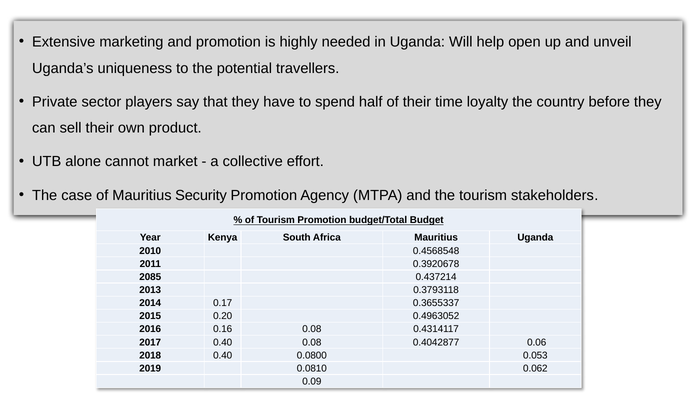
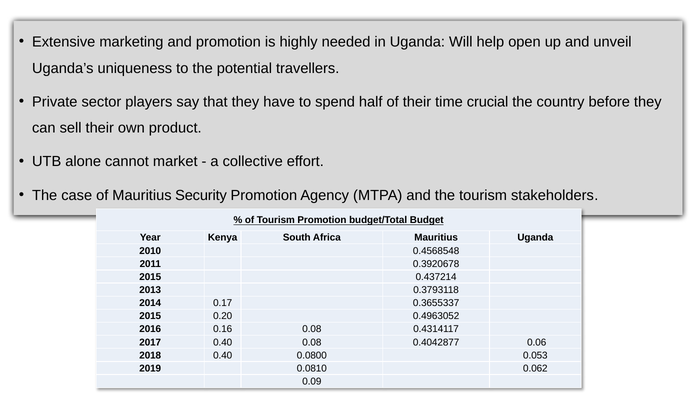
loyalty: loyalty -> crucial
2085 at (150, 277): 2085 -> 2015
